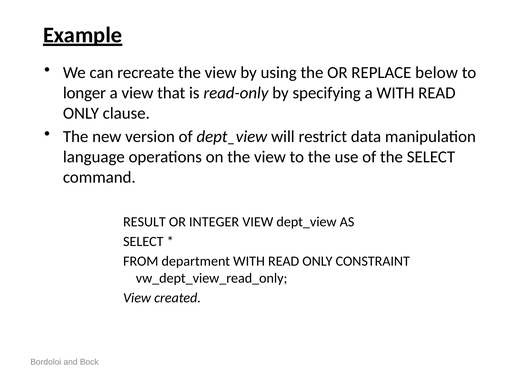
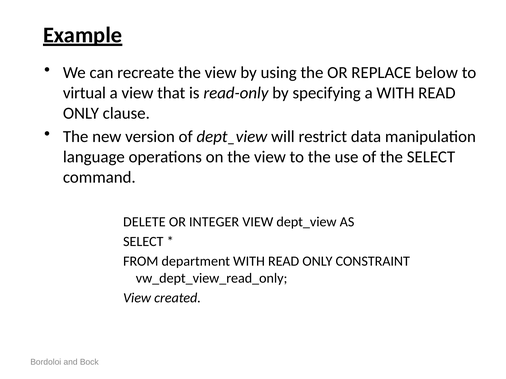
longer: longer -> virtual
RESULT: RESULT -> DELETE
